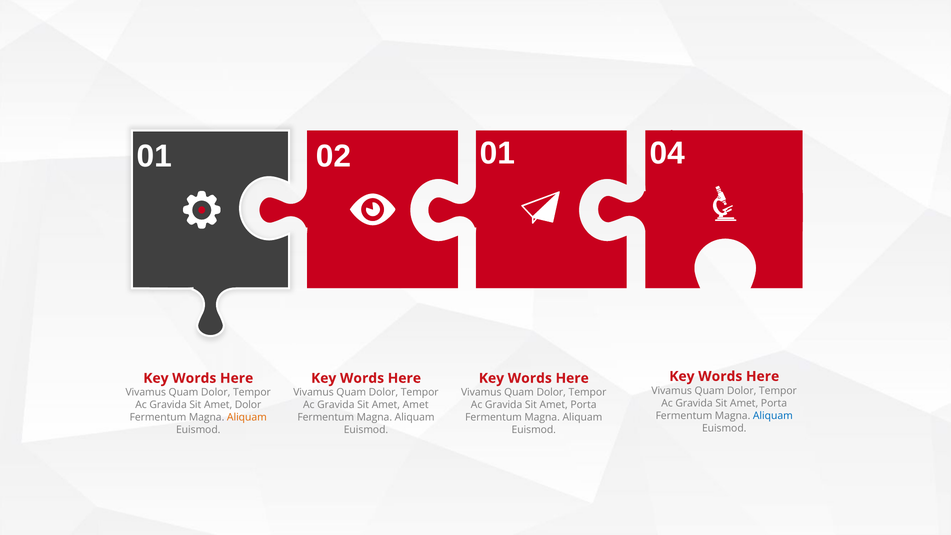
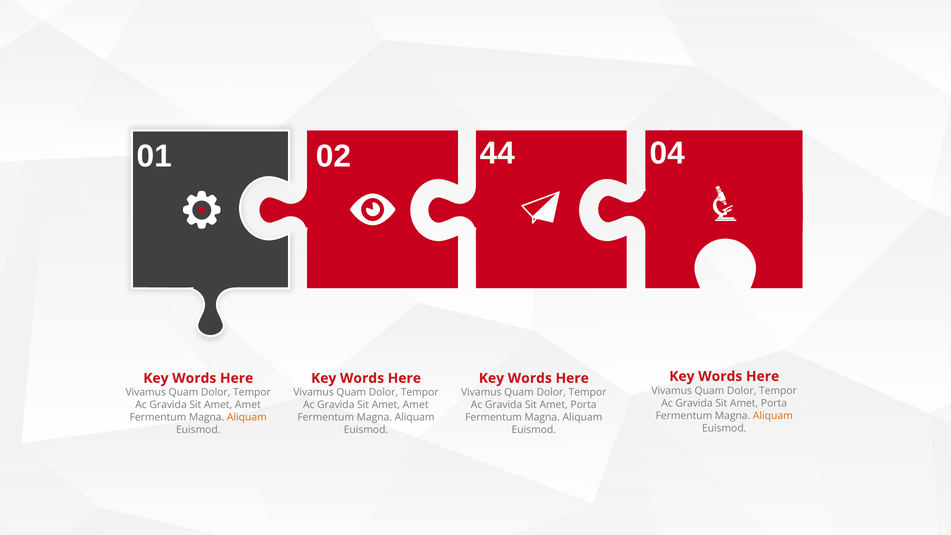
02 01: 01 -> 44
Dolor at (248, 405): Dolor -> Amet
Aliquam at (773, 416) colour: blue -> orange
